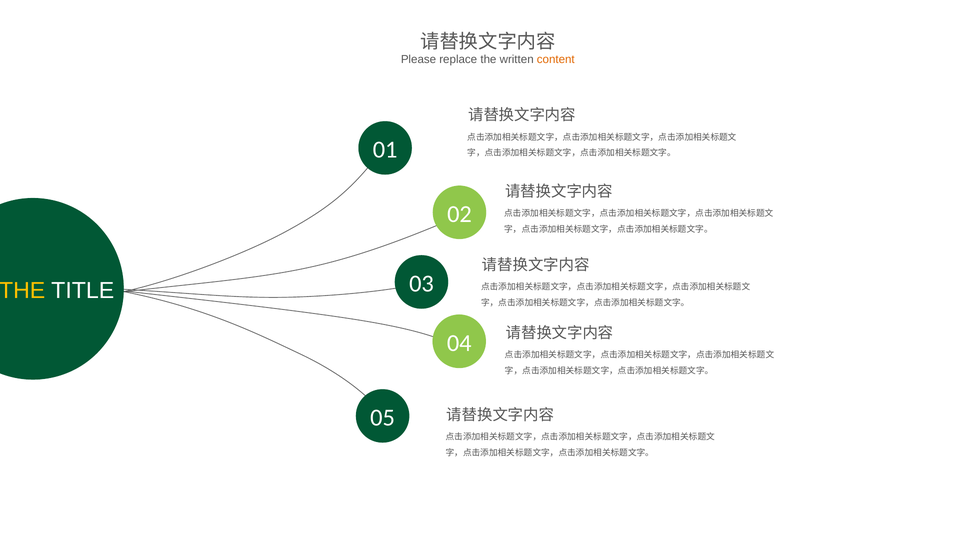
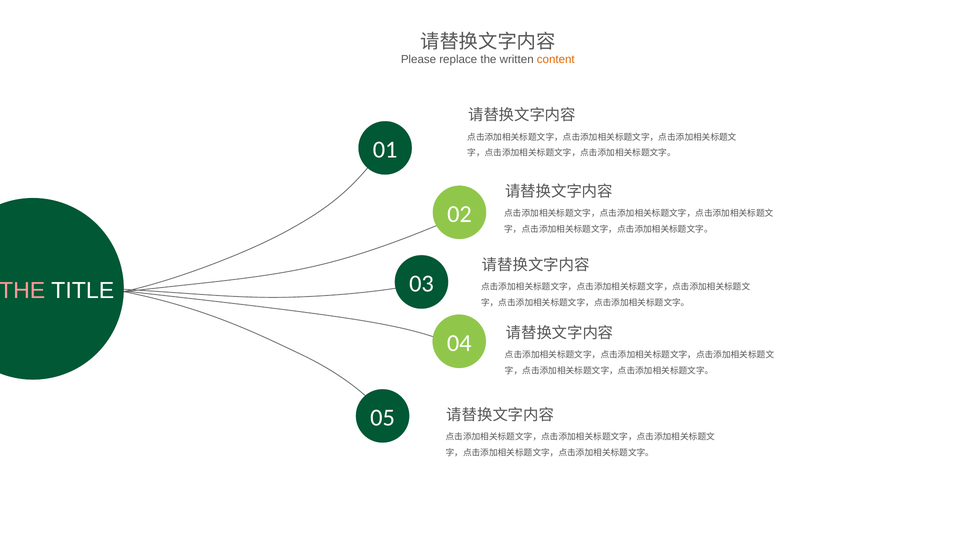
THE at (22, 290) colour: yellow -> pink
